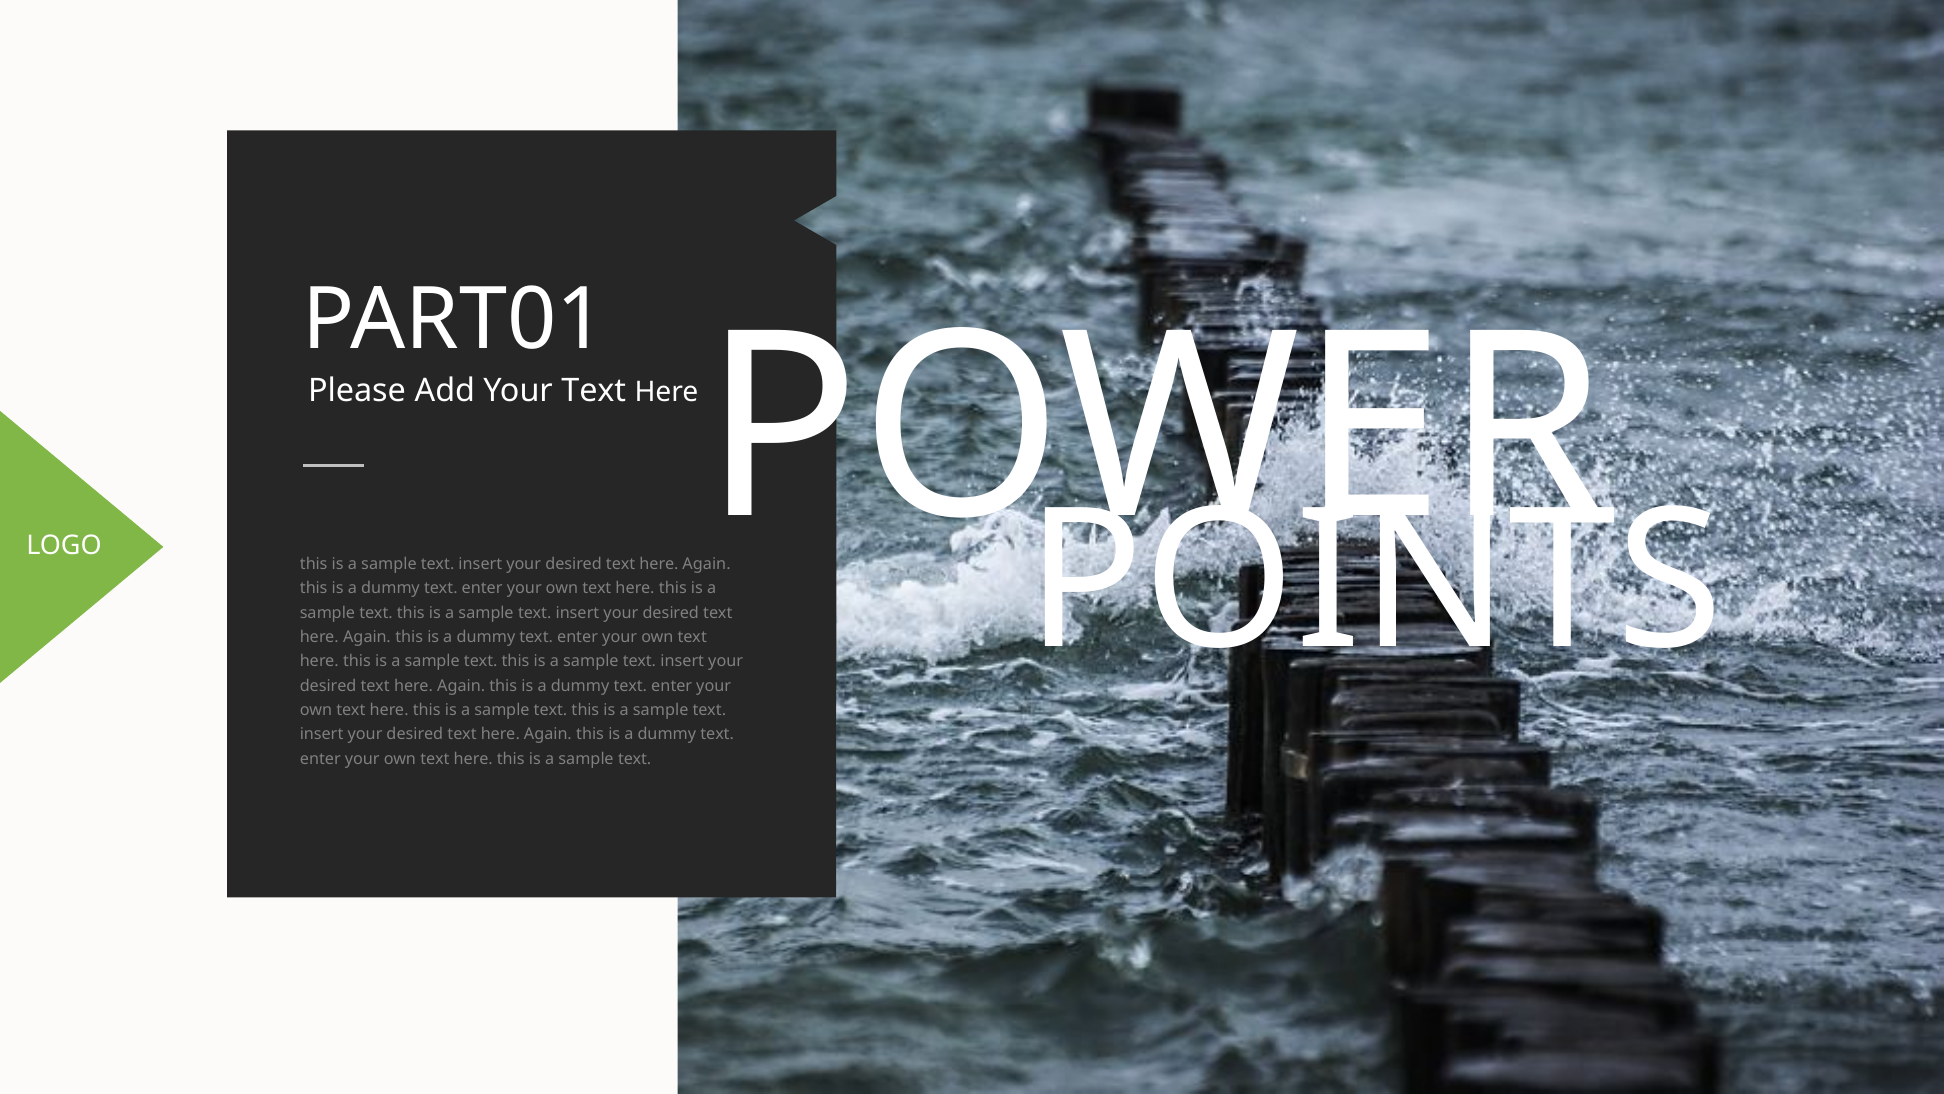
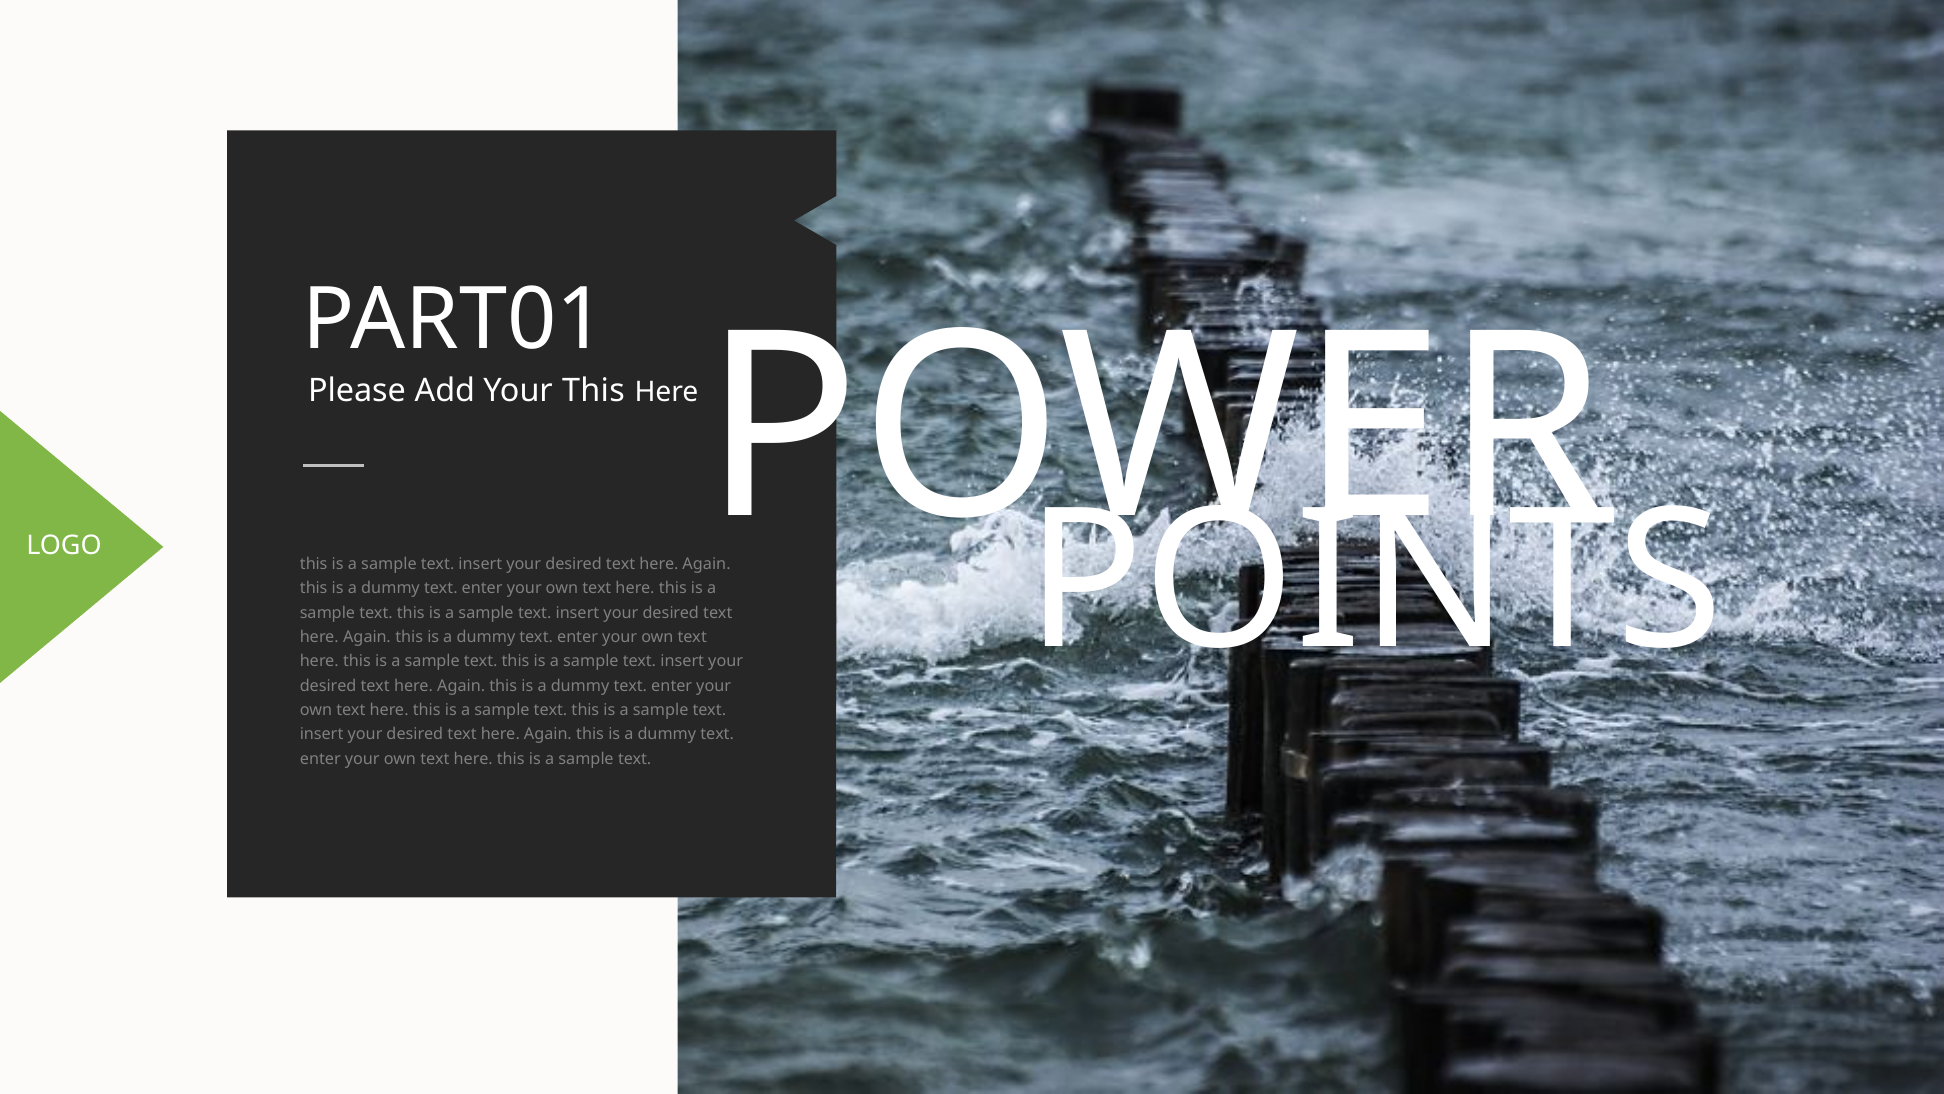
Your Text: Text -> This
